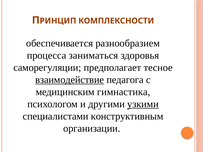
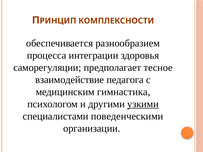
заниматься: заниматься -> интеграции
взаимодействие underline: present -> none
конструктивным: конструктивным -> поведенческими
